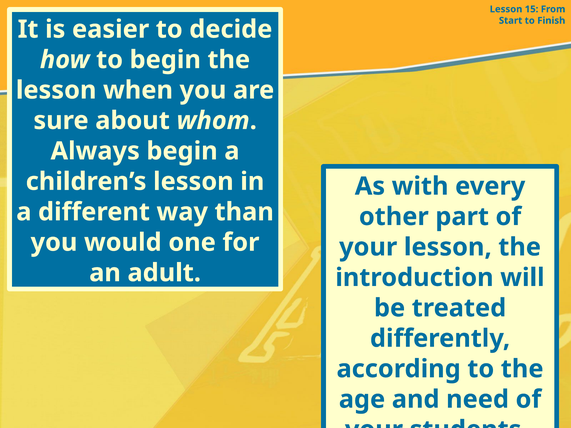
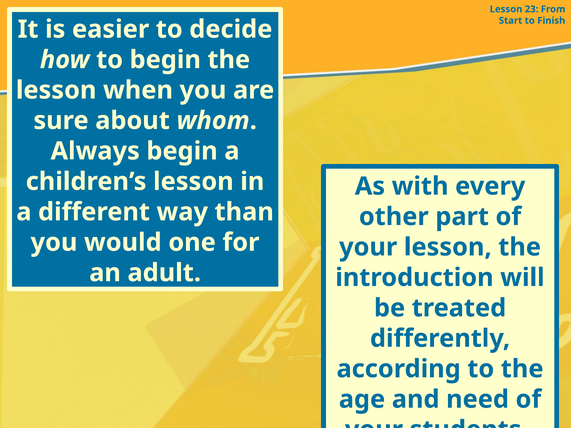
15: 15 -> 23
